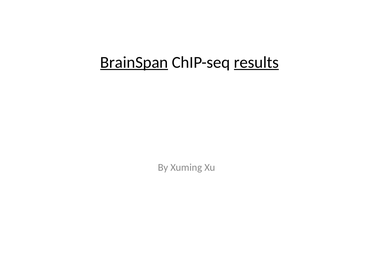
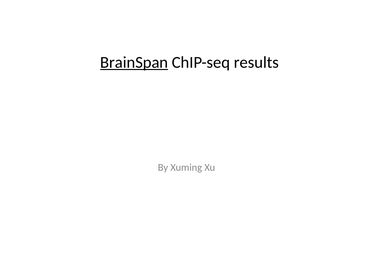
results underline: present -> none
